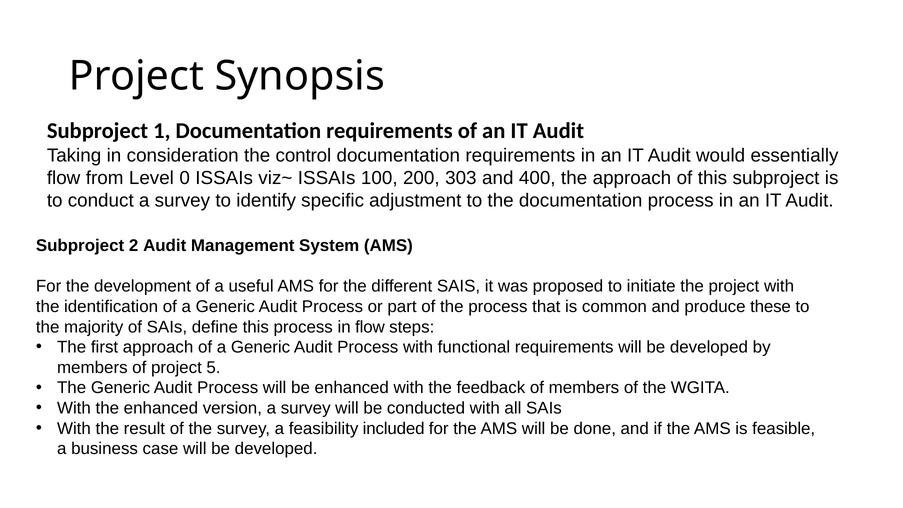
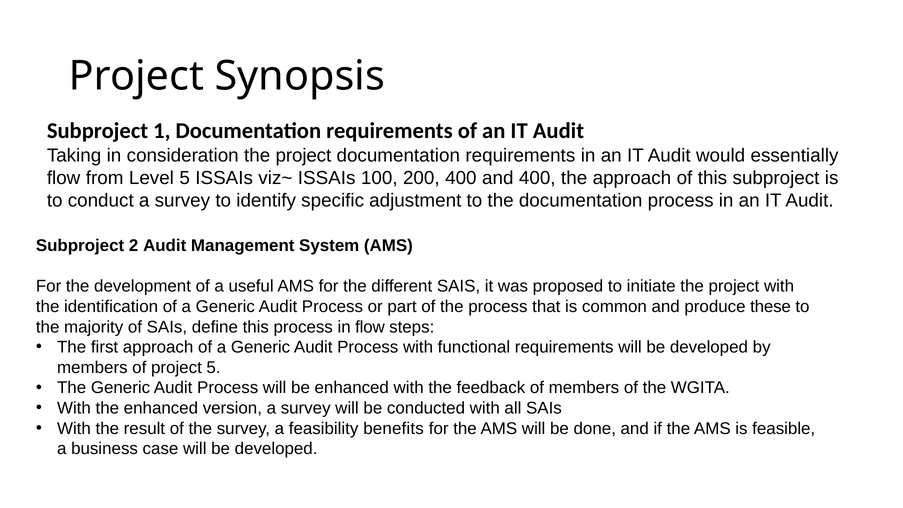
consideration the control: control -> project
Level 0: 0 -> 5
200 303: 303 -> 400
included: included -> benefits
